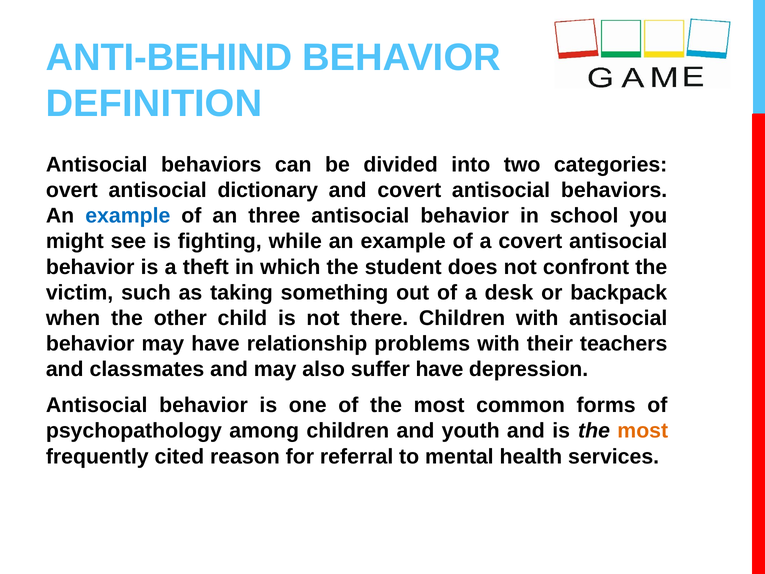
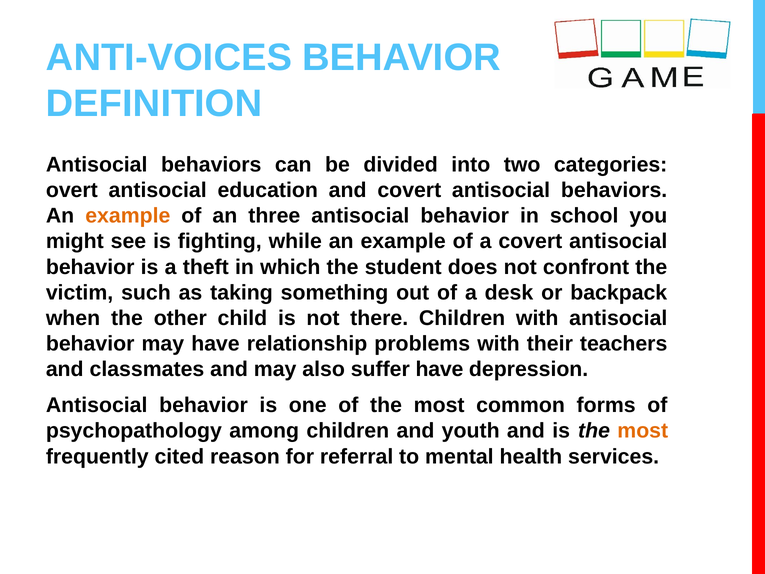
ANTI-BEHIND: ANTI-BEHIND -> ANTI-VOICES
dictionary: dictionary -> education
example at (128, 216) colour: blue -> orange
